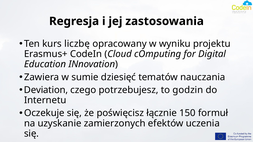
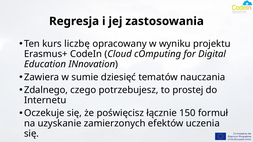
Deviation: Deviation -> Zdalnego
godzin: godzin -> prostej
